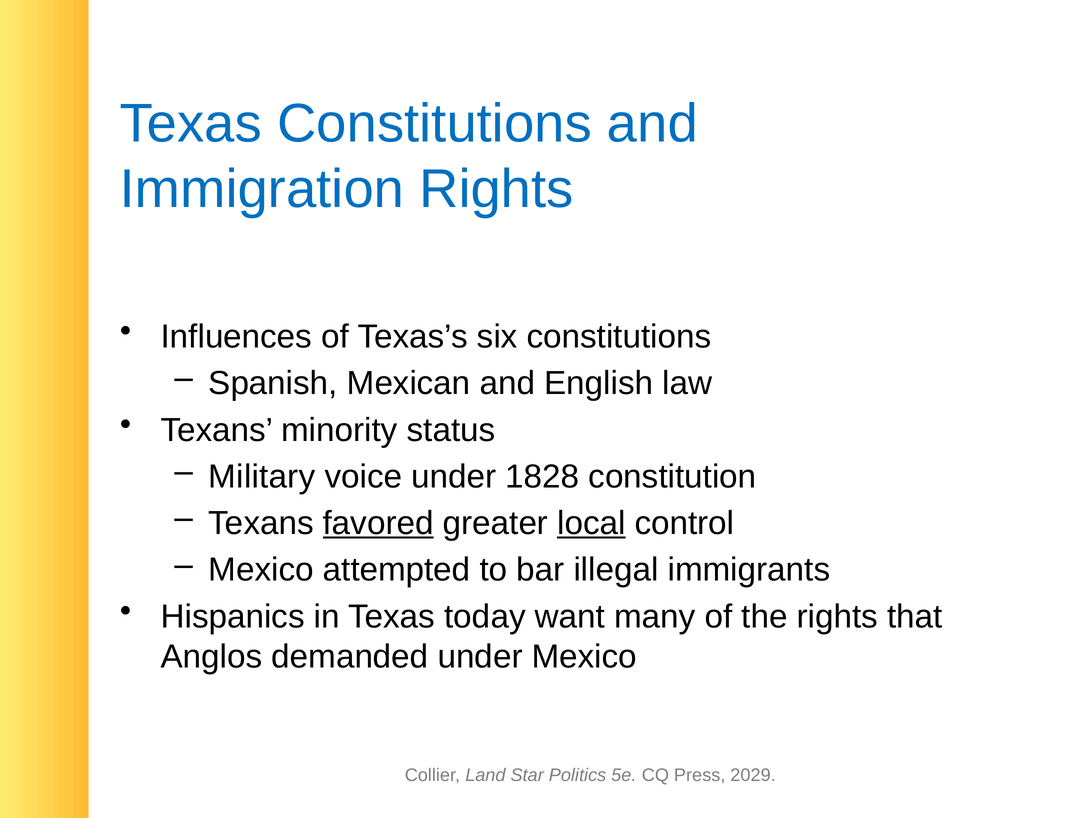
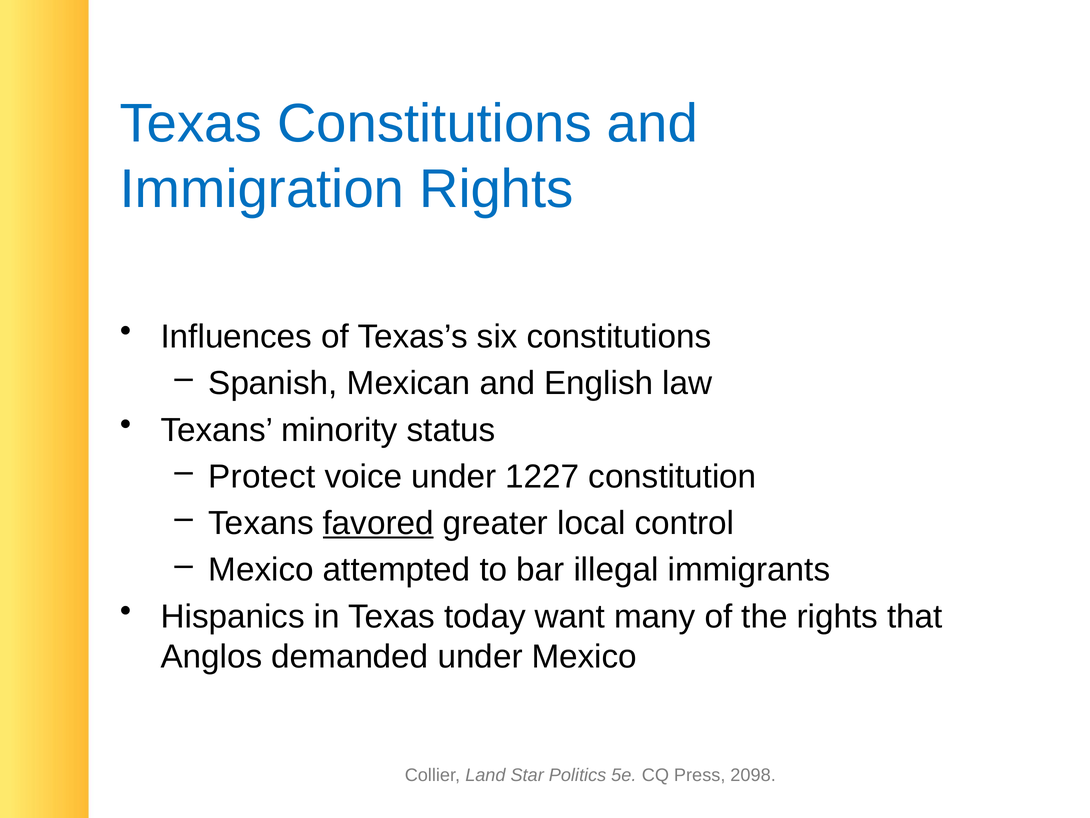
Military: Military -> Protect
1828: 1828 -> 1227
local underline: present -> none
2029: 2029 -> 2098
